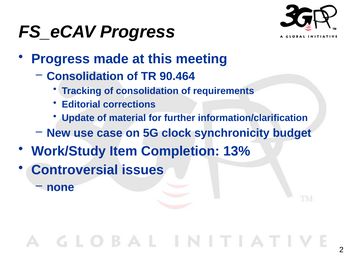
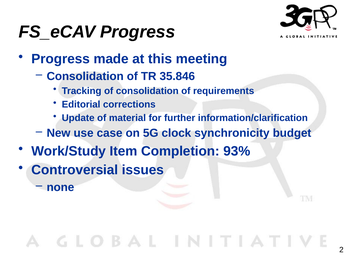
90.464: 90.464 -> 35.846
13%: 13% -> 93%
